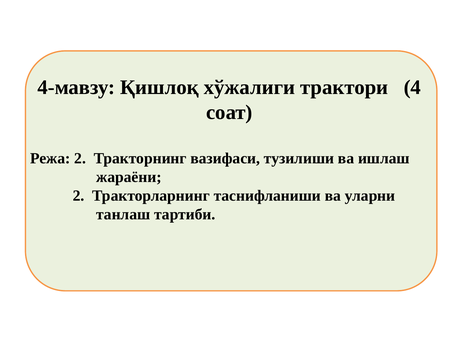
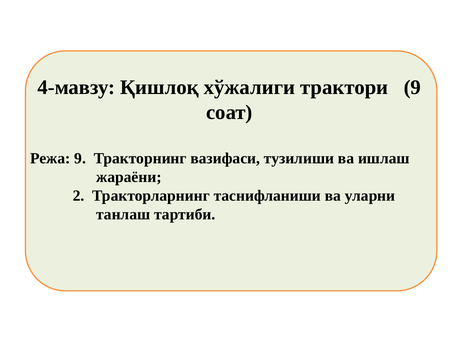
трактори 4: 4 -> 9
Режа 2: 2 -> 9
